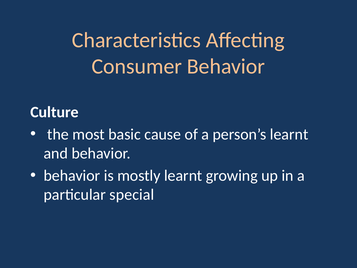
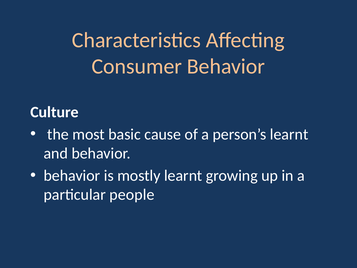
special: special -> people
